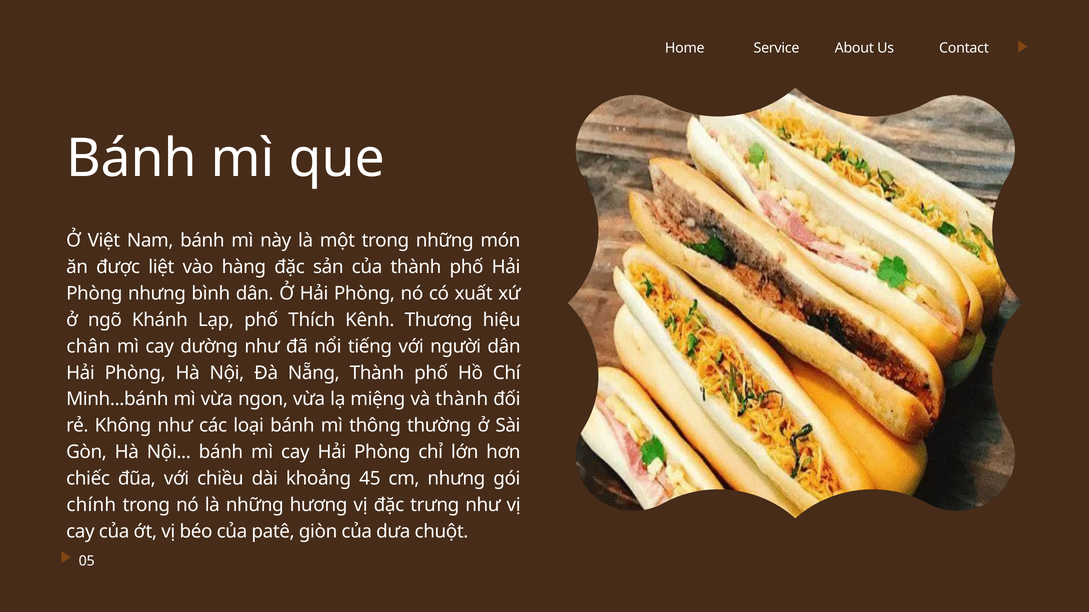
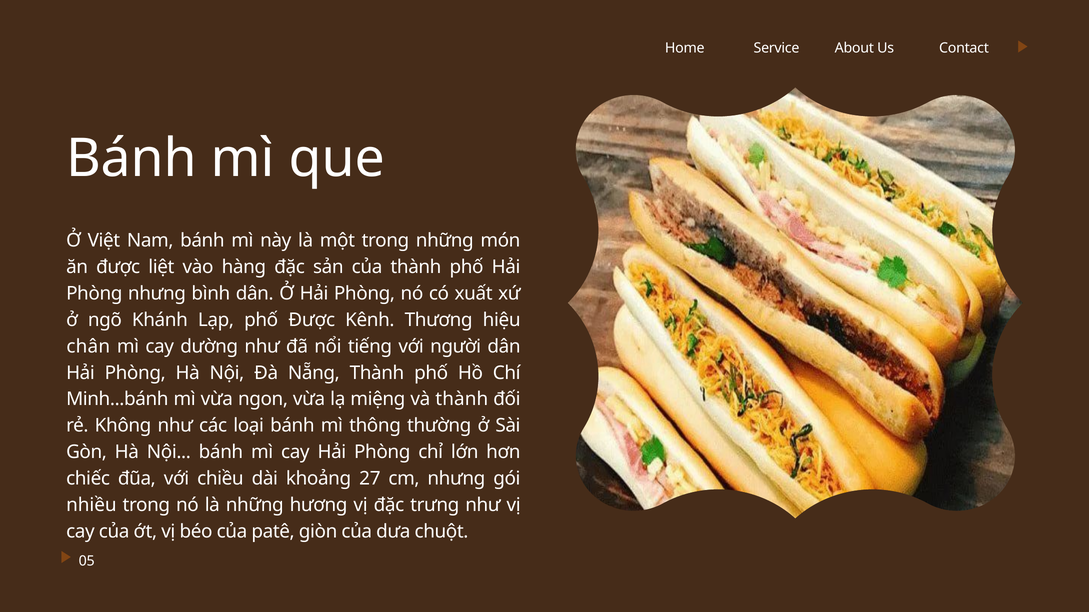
phố Thích: Thích -> Được
45: 45 -> 27
chính: chính -> nhiều
